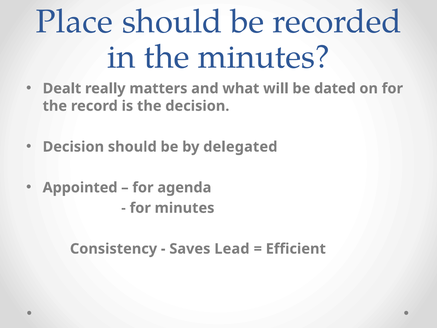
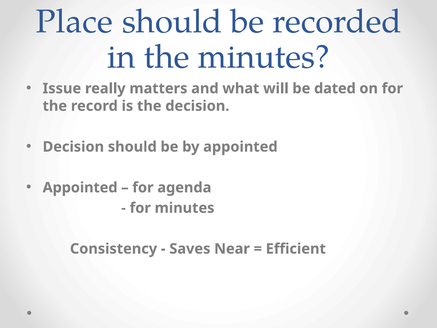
Dealt: Dealt -> Issue
by delegated: delegated -> appointed
Lead: Lead -> Near
